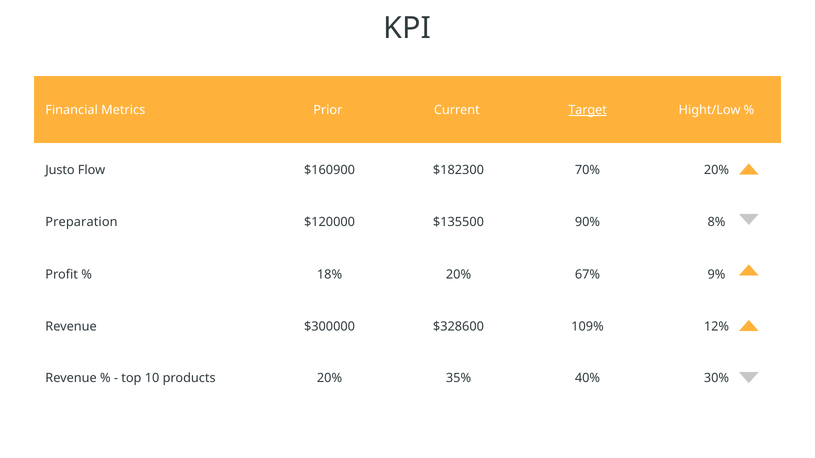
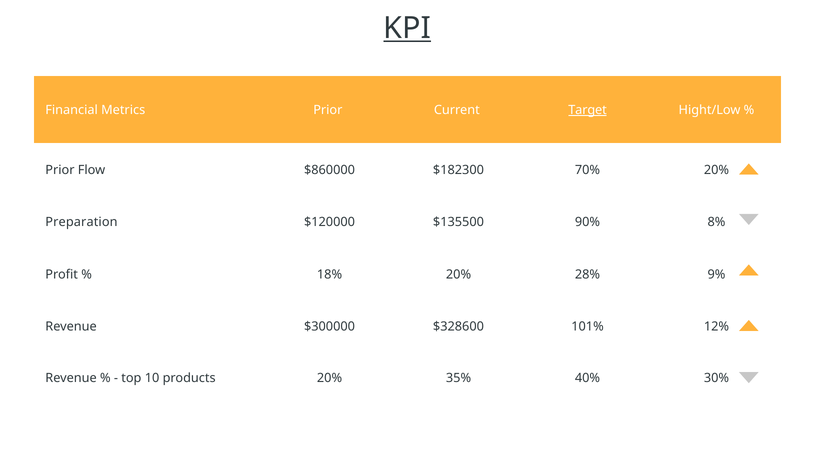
KPI underline: none -> present
Justo at (60, 170): Justo -> Prior
$160900: $160900 -> $860000
67%: 67% -> 28%
109%: 109% -> 101%
